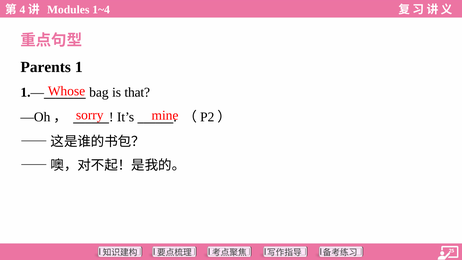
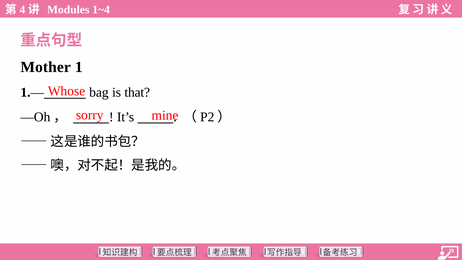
Parents: Parents -> Mother
